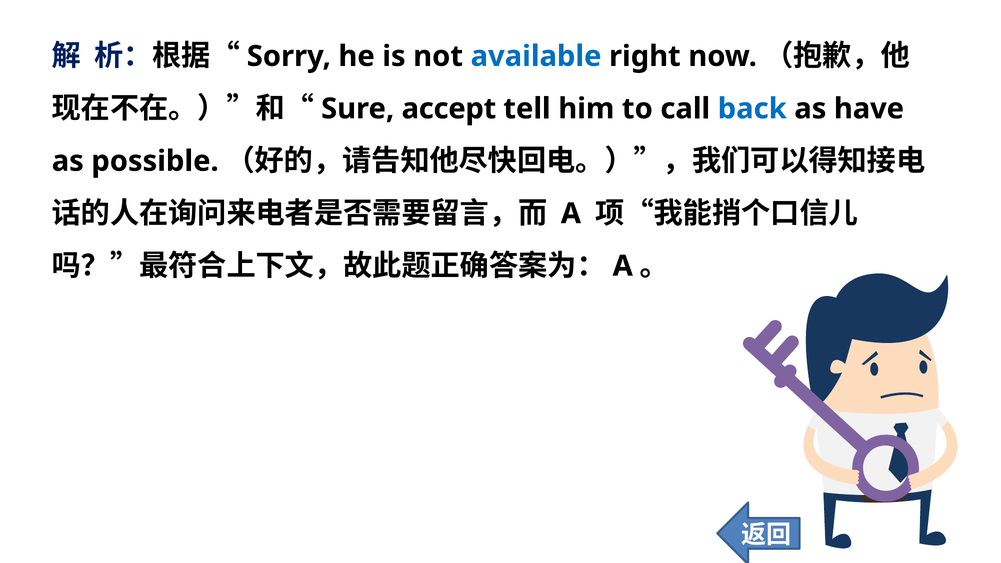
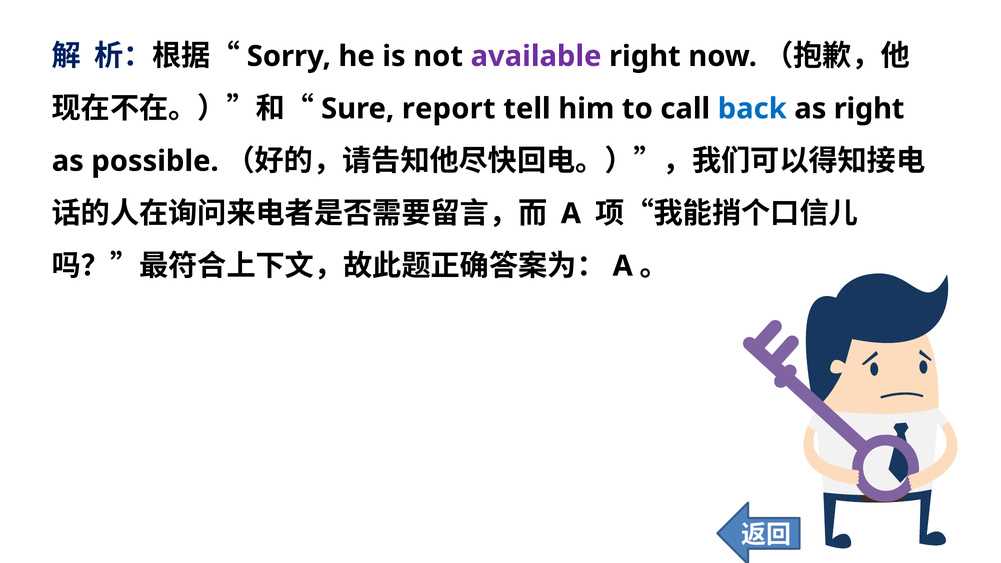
available colour: blue -> purple
accept: accept -> report
as have: have -> right
